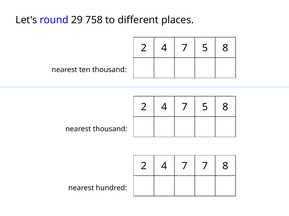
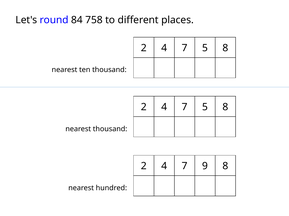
29: 29 -> 84
7 7: 7 -> 9
